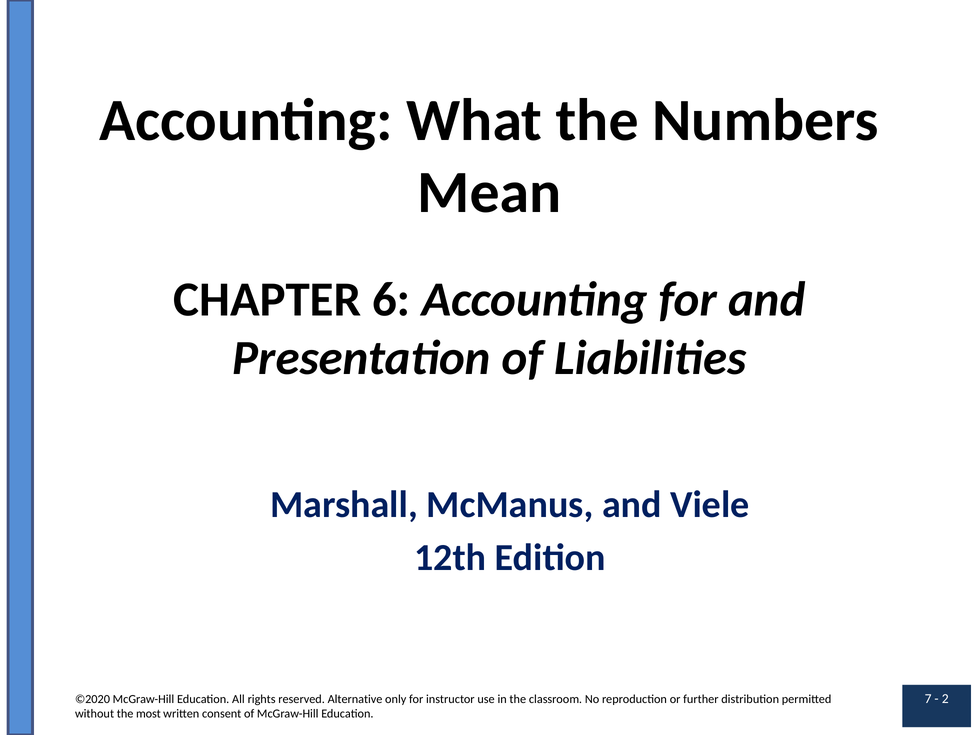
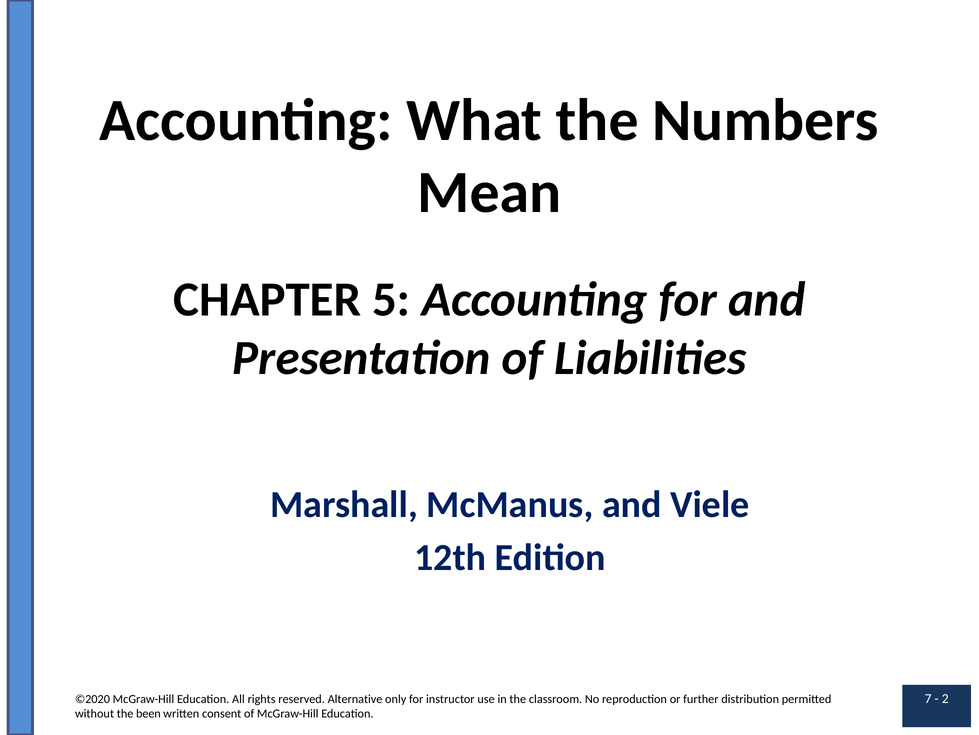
6: 6 -> 5
most: most -> been
